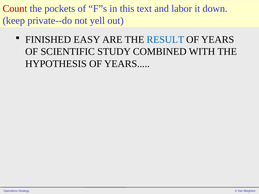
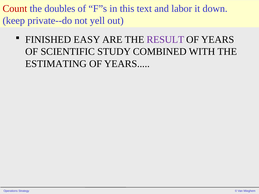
pockets: pockets -> doubles
RESULT colour: blue -> purple
HYPOTHESIS: HYPOTHESIS -> ESTIMATING
